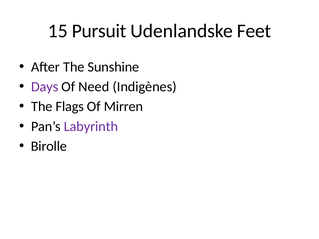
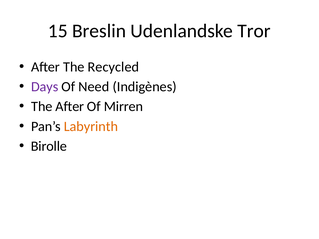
Pursuit: Pursuit -> Breslin
Feet: Feet -> Tror
Sunshine: Sunshine -> Recycled
The Flags: Flags -> After
Labyrinth colour: purple -> orange
